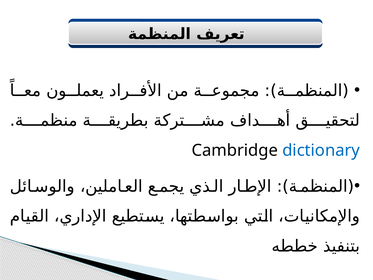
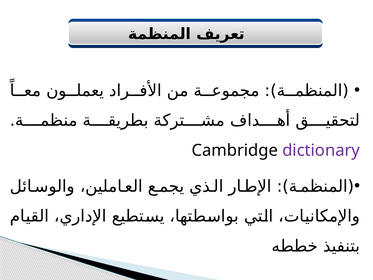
dictionary colour: blue -> purple
